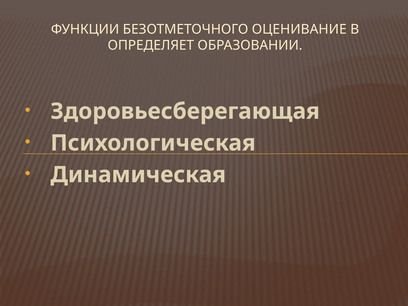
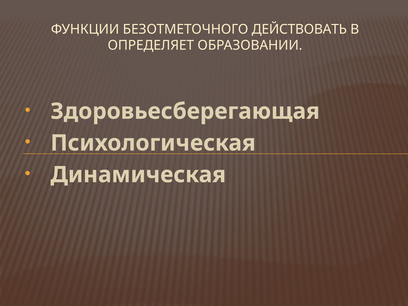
ОЦЕНИВАНИЕ: ОЦЕНИВАНИЕ -> ДЕЙСТВОВАТЬ
